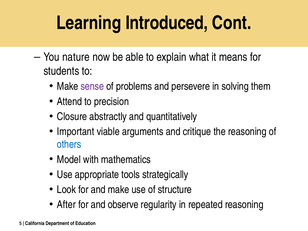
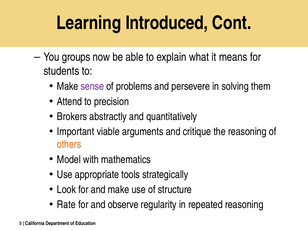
nature: nature -> groups
Closure: Closure -> Brokers
others colour: blue -> orange
After: After -> Rate
